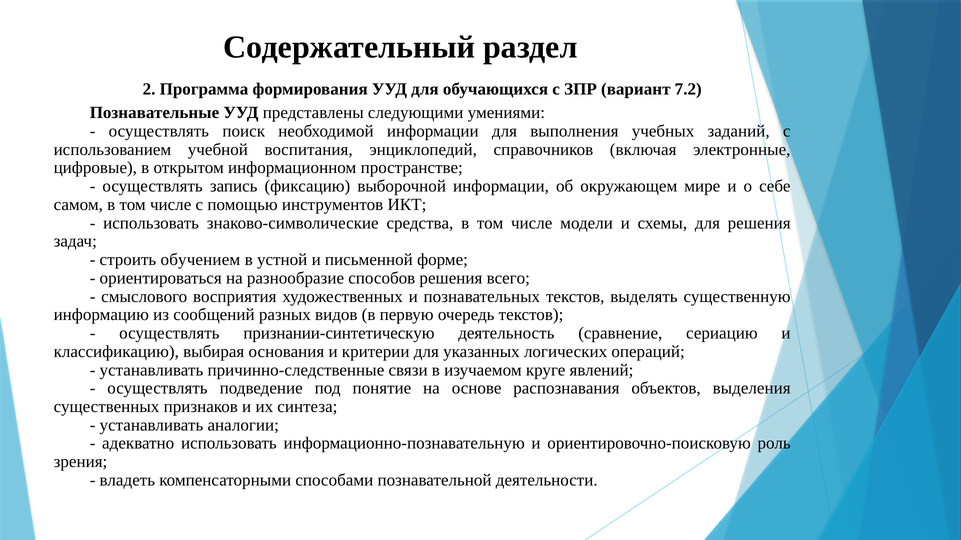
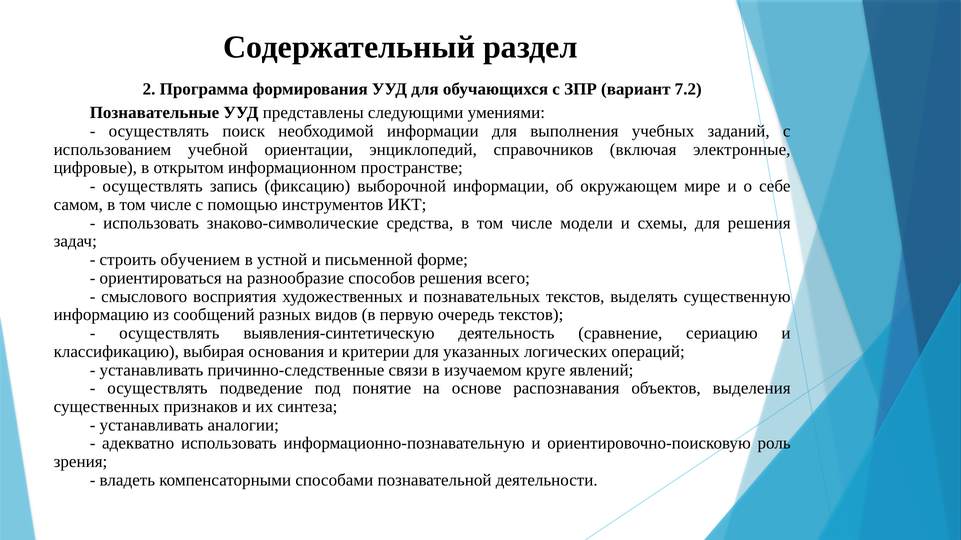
воспитания: воспитания -> ориентации
признании-синтетическую: признании-синтетическую -> выявления-синтетическую
